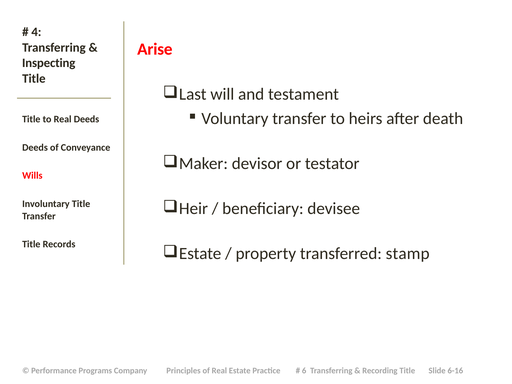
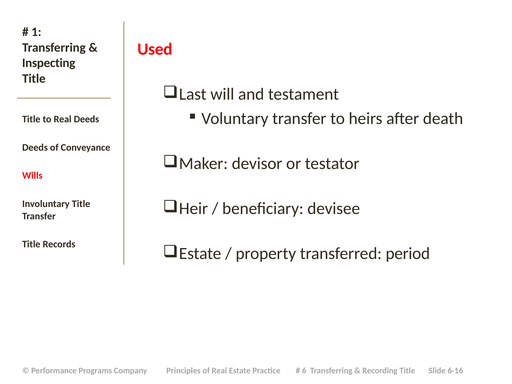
4: 4 -> 1
Arise: Arise -> Used
stamp: stamp -> period
